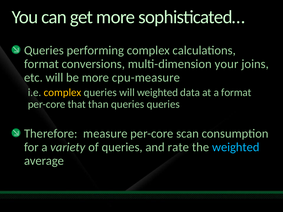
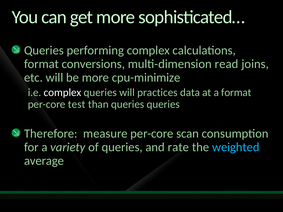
your: your -> read
cpu-measure: cpu-measure -> cpu-minimize
complex at (63, 93) colour: yellow -> white
will weighted: weighted -> practices
that: that -> test
